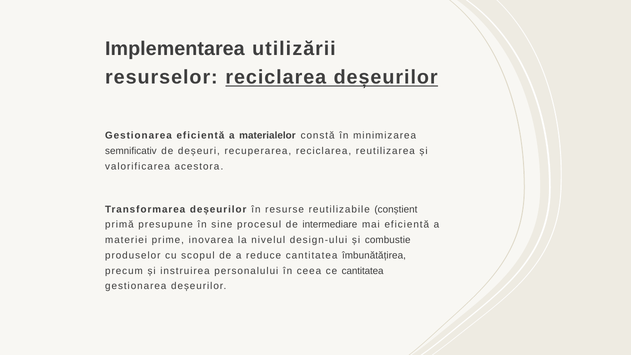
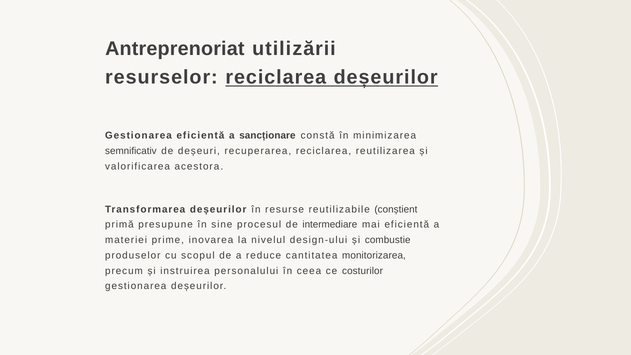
Implementarea: Implementarea -> Antreprenoriat
materialelor: materialelor -> sancționare
îmbunătățirea: îmbunătățirea -> monitorizarea
ce cantitatea: cantitatea -> costurilor
